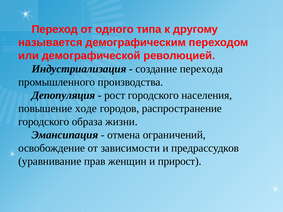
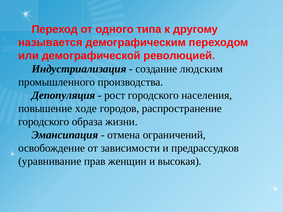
перехода: перехода -> людским
прирост: прирост -> высокая
